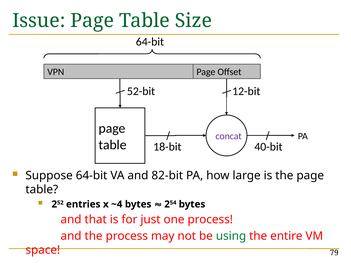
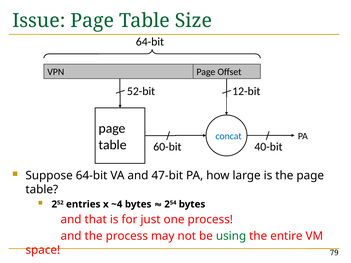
concat colour: purple -> blue
18-bit: 18-bit -> 60-bit
82-bit: 82-bit -> 47-bit
